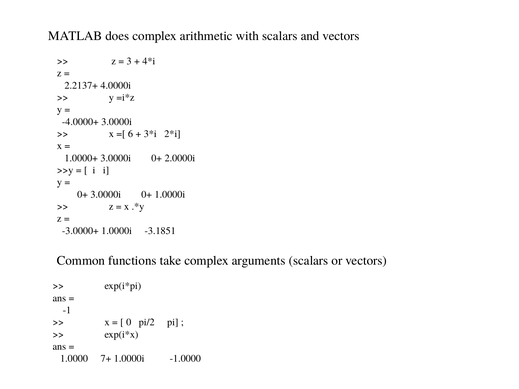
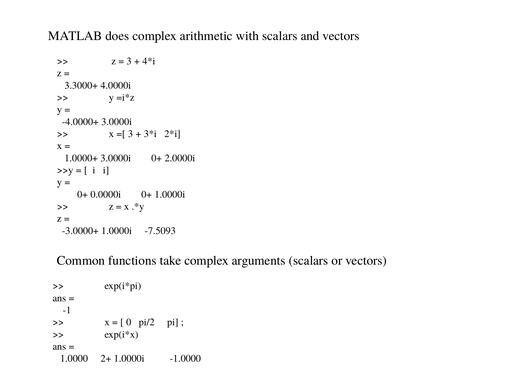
2.2137+: 2.2137+ -> 3.3000+
6 at (130, 134): 6 -> 3
0+ 3.0000i: 3.0000i -> 0.0000i
-3.1851: -3.1851 -> -7.5093
7+: 7+ -> 2+
